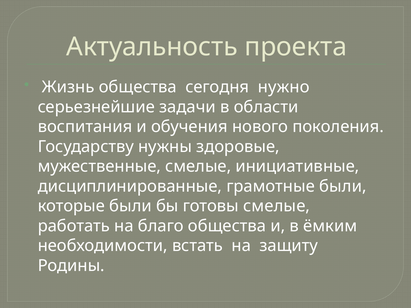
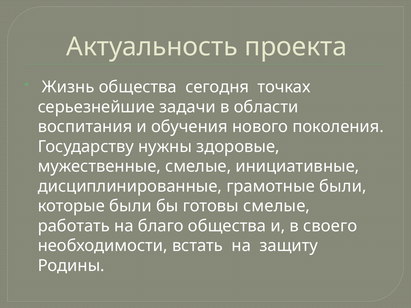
нужно: нужно -> точках
ёмким: ёмким -> своего
